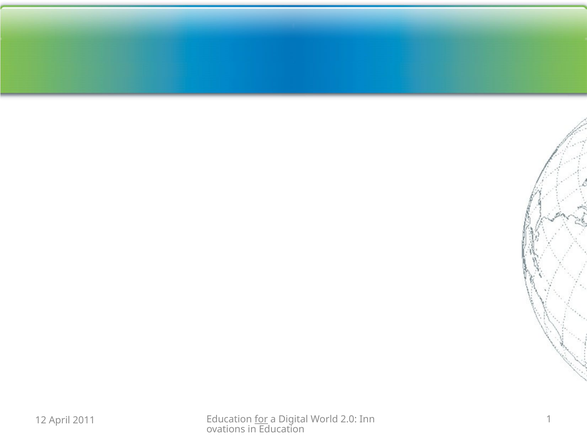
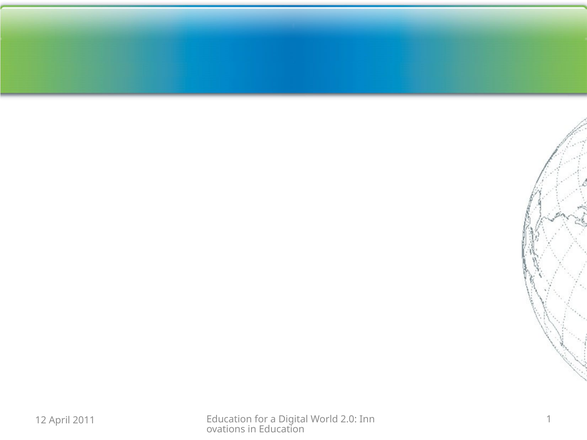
for underline: present -> none
